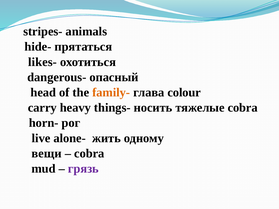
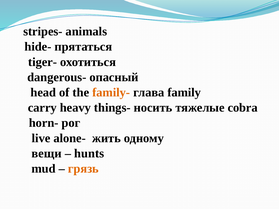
likes-: likes- -> tiger-
colour: colour -> family
cobra at (89, 154): cobra -> hunts
грязь colour: purple -> orange
